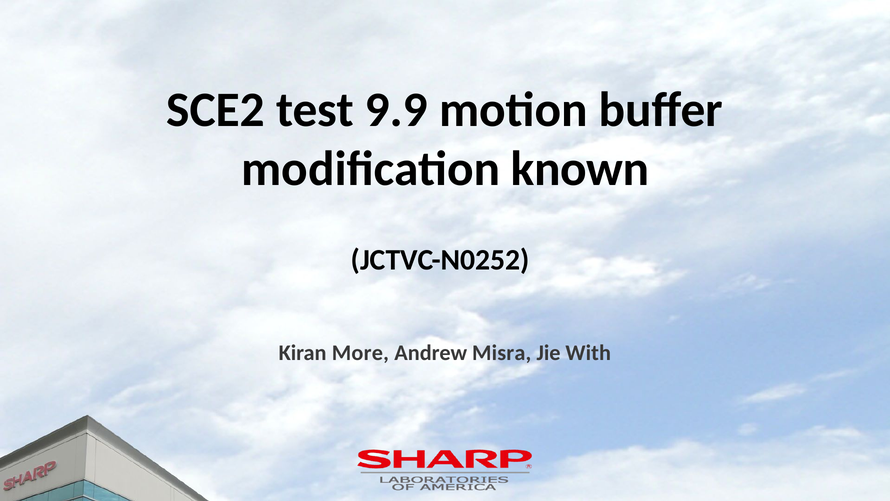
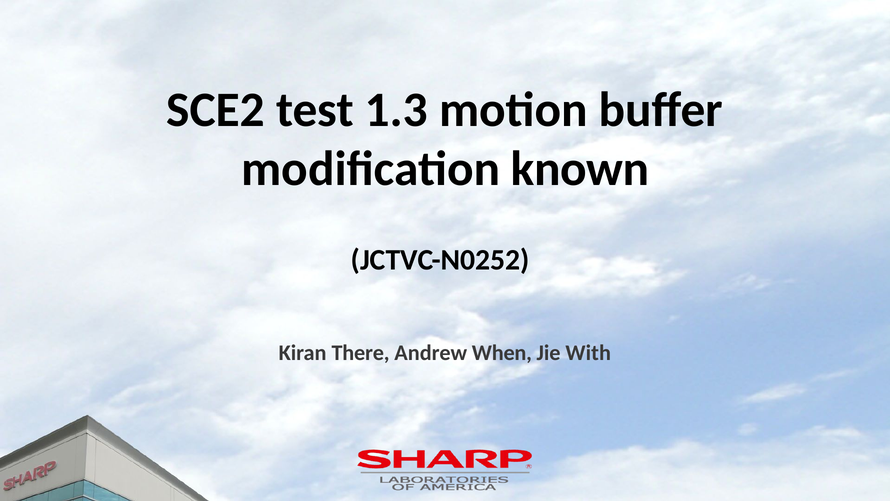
9.9: 9.9 -> 1.3
More: More -> There
Misra: Misra -> When
